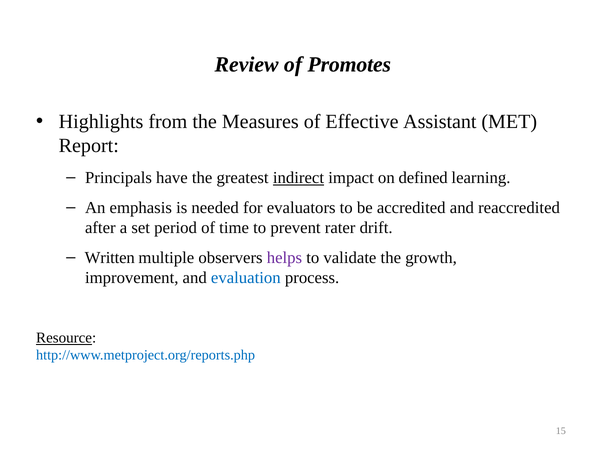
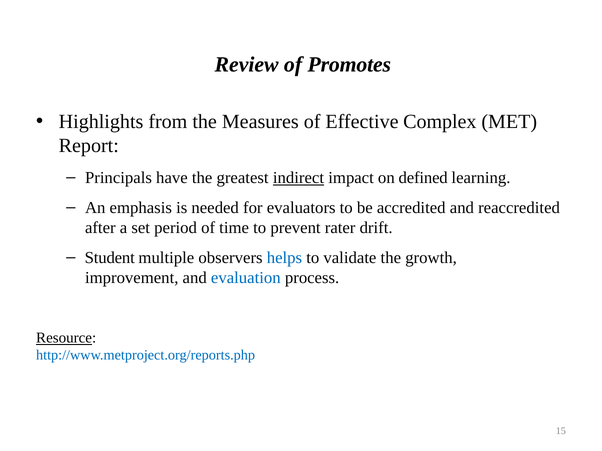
Assistant: Assistant -> Complex
Written: Written -> Student
helps colour: purple -> blue
